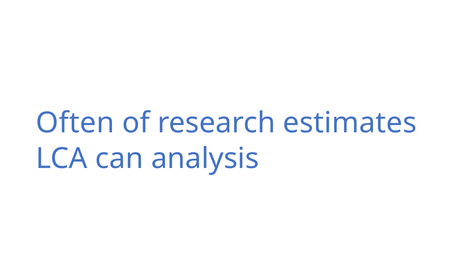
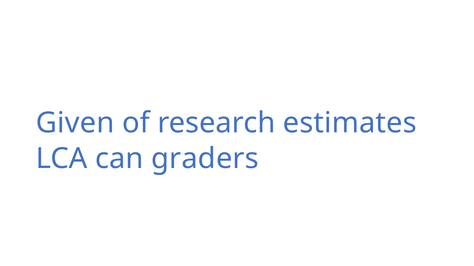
Often: Often -> Given
analysis: analysis -> graders
